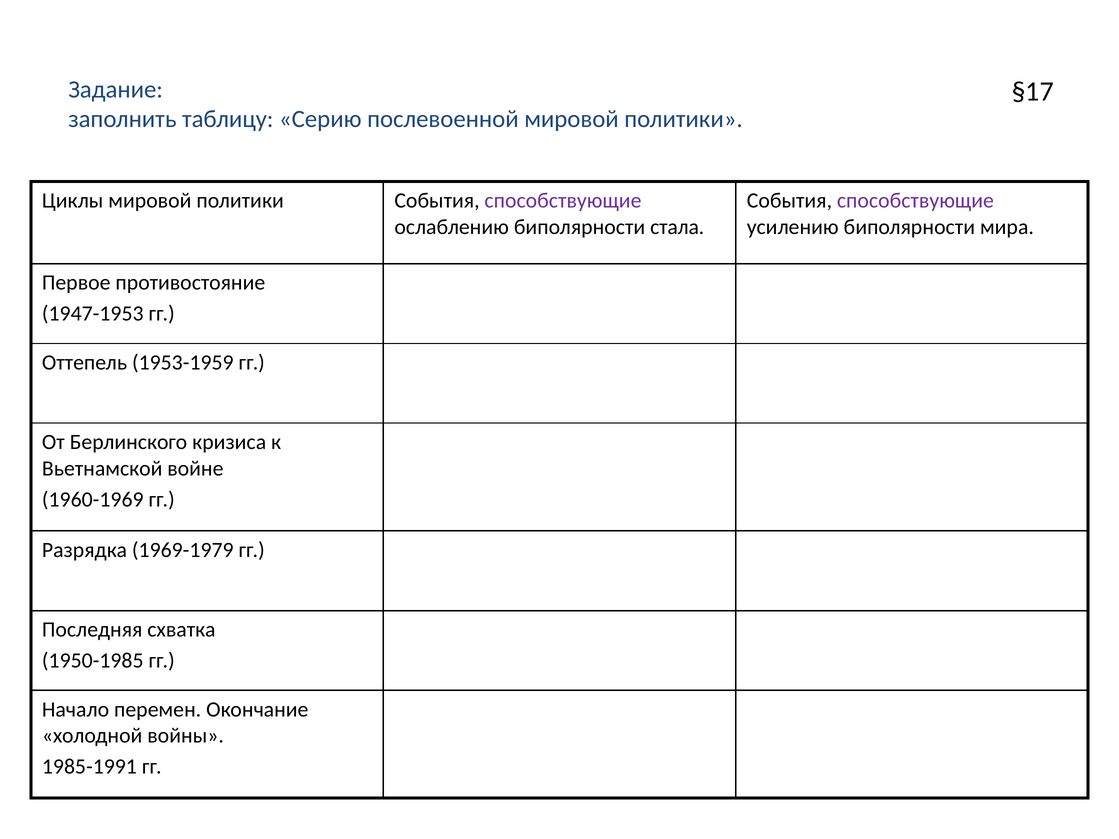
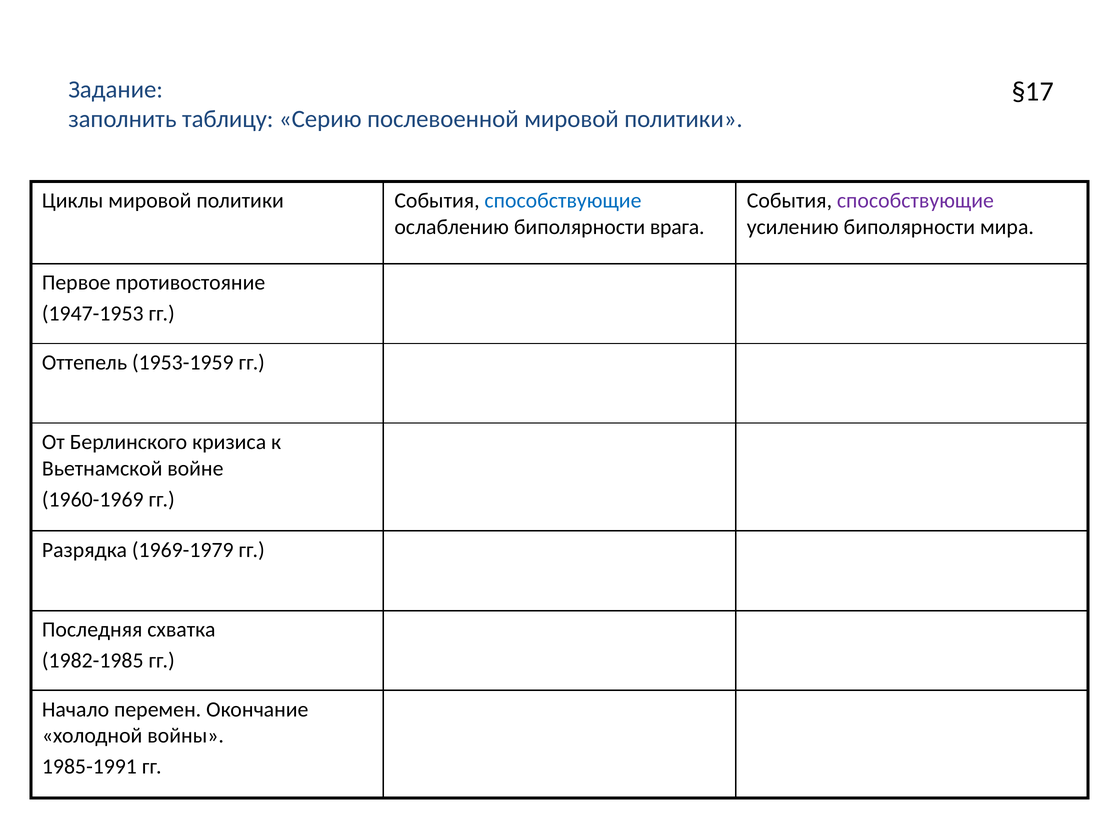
способствующие at (563, 201) colour: purple -> blue
стала: стала -> врага
1950-1985: 1950-1985 -> 1982-1985
